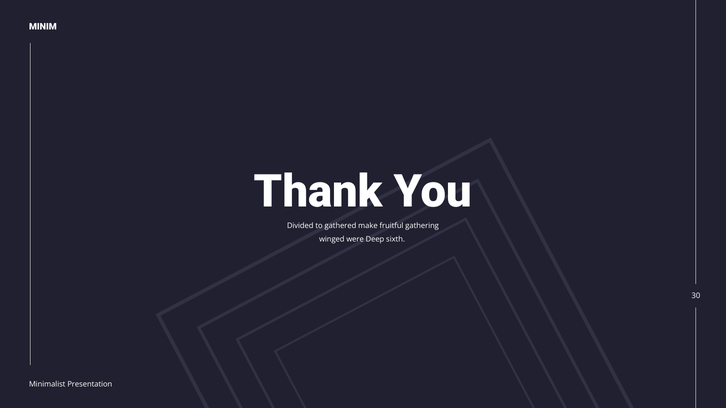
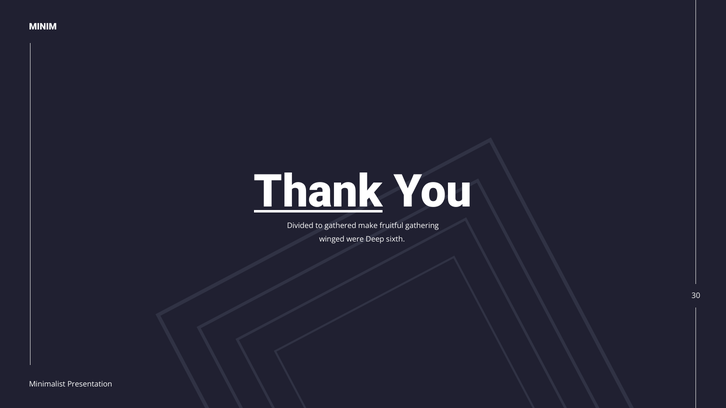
Thank underline: none -> present
